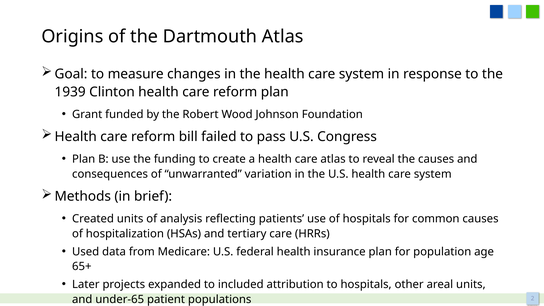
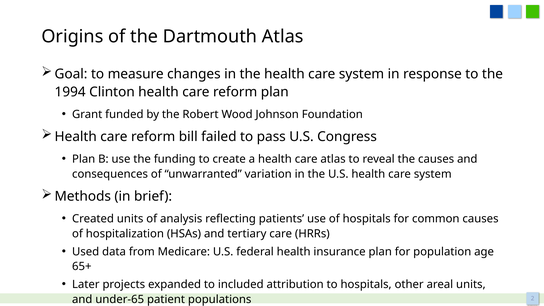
1939: 1939 -> 1994
